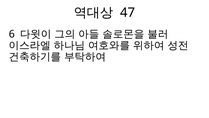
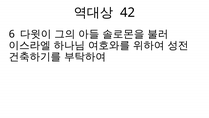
47: 47 -> 42
